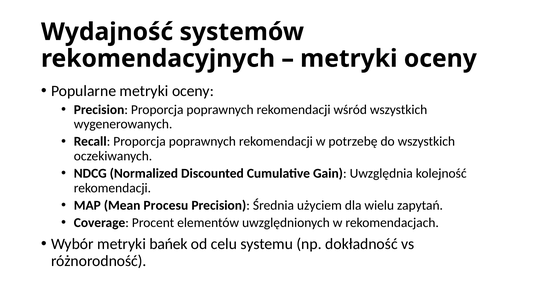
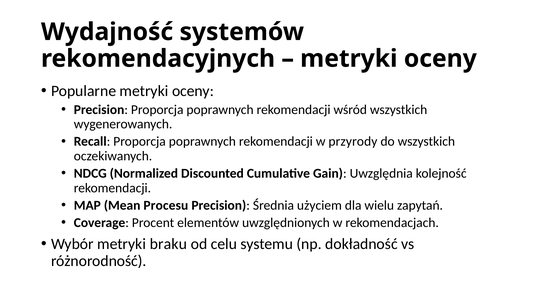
potrzebę: potrzebę -> przyrody
bańek: bańek -> braku
